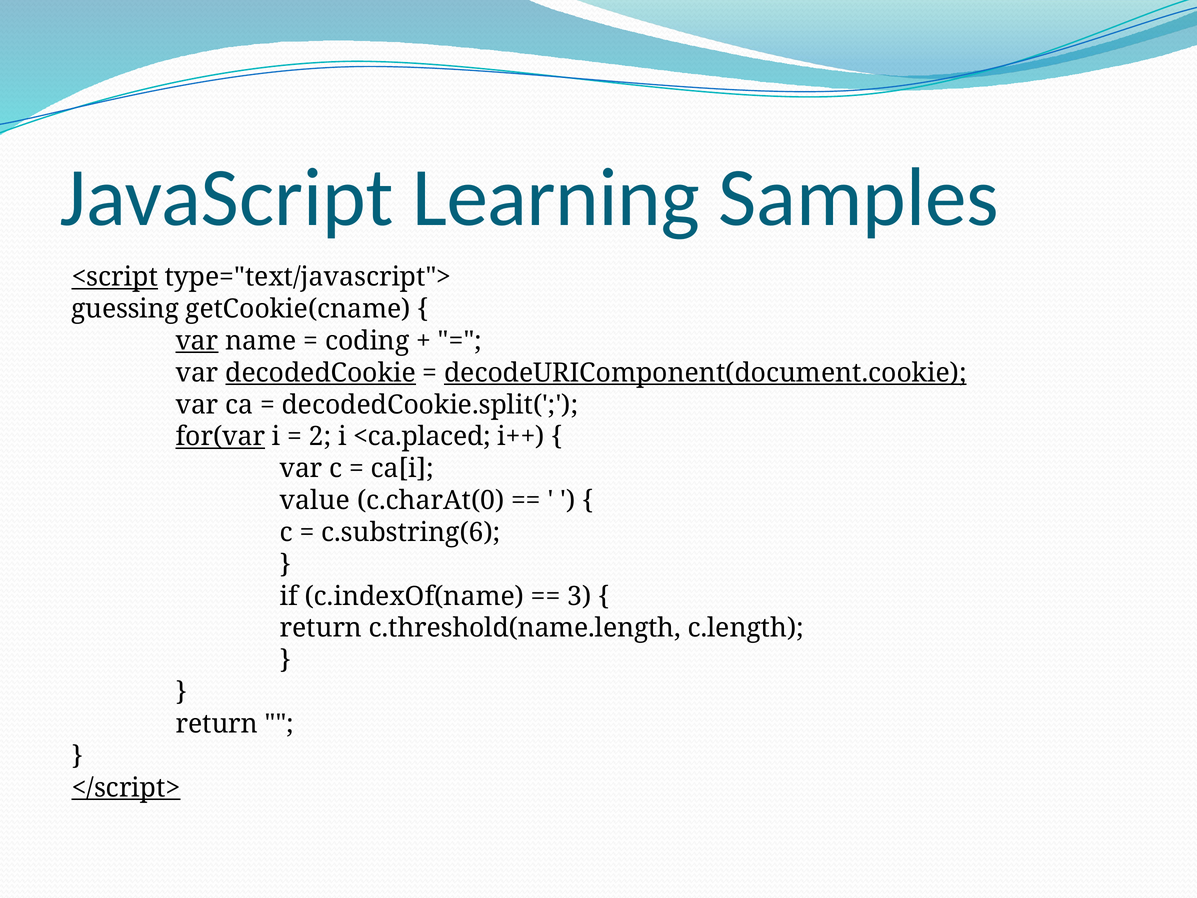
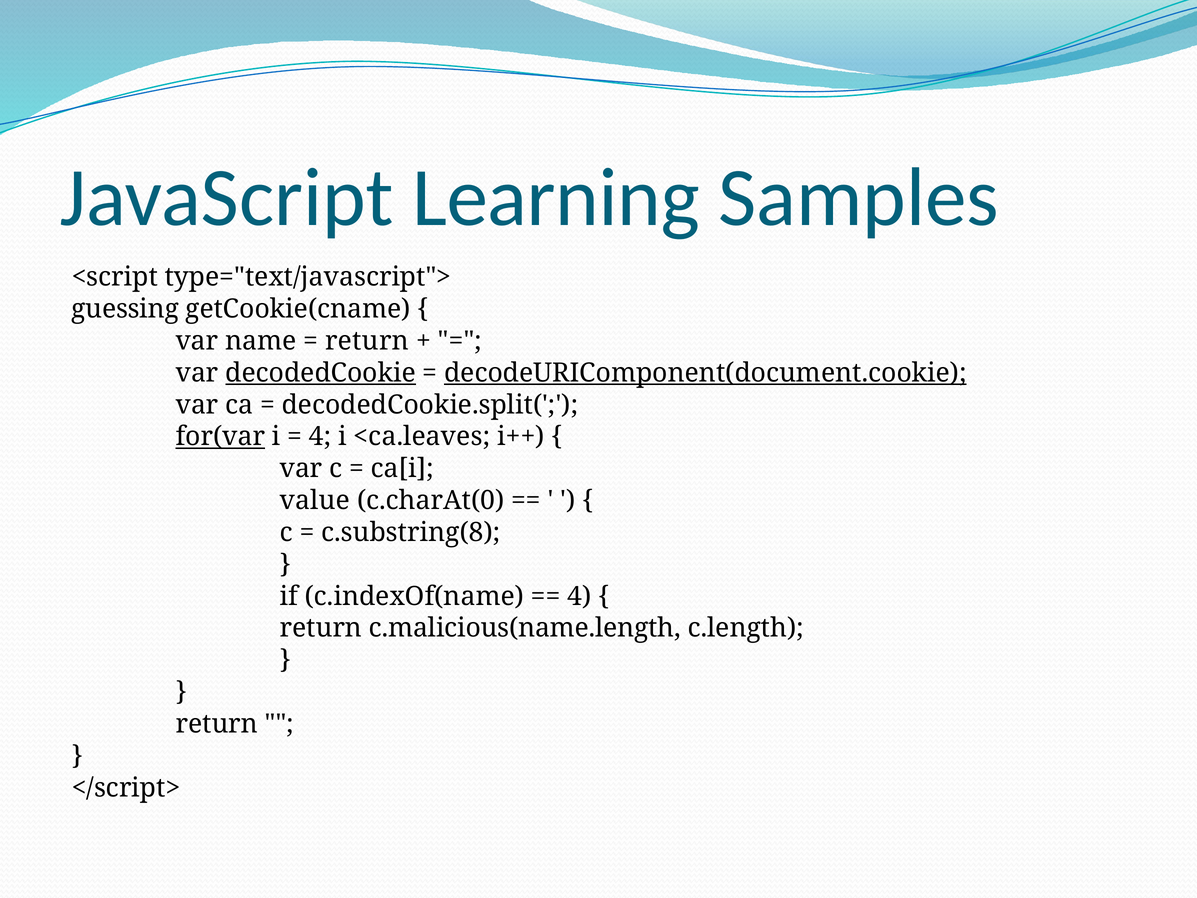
<script underline: present -> none
var at (197, 341) underline: present -> none
coding at (367, 341): coding -> return
2 at (320, 437): 2 -> 4
<ca.placed: <ca.placed -> <ca.leaves
c.substring(6: c.substring(6 -> c.substring(8
3 at (579, 596): 3 -> 4
c.threshold(name.length: c.threshold(name.length -> c.malicious(name.length
</script> underline: present -> none
